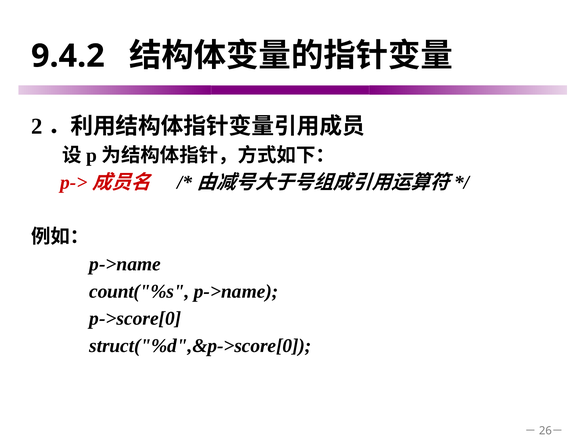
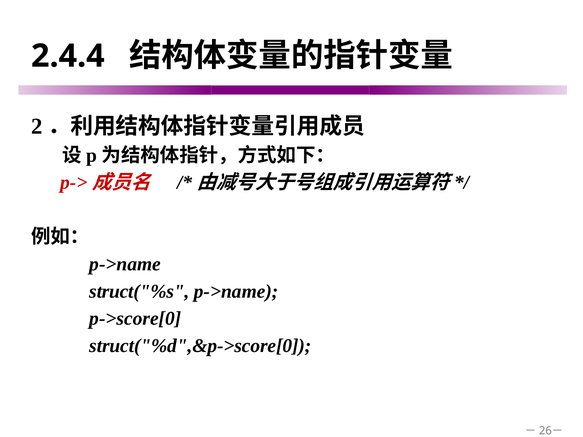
9.4.2: 9.4.2 -> 2.4.4
count("%s: count("%s -> struct("%s
